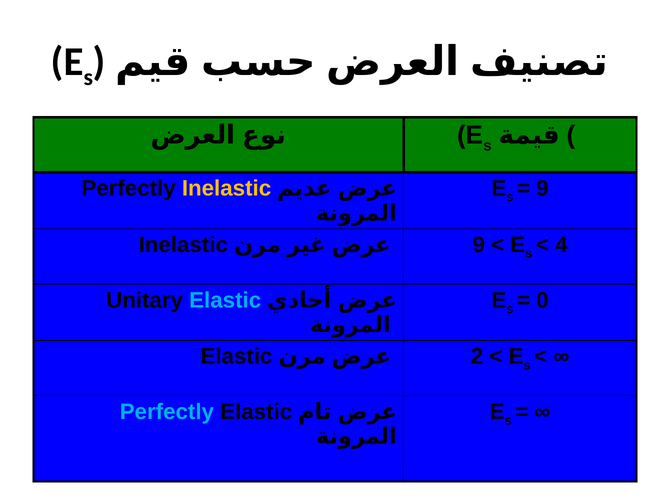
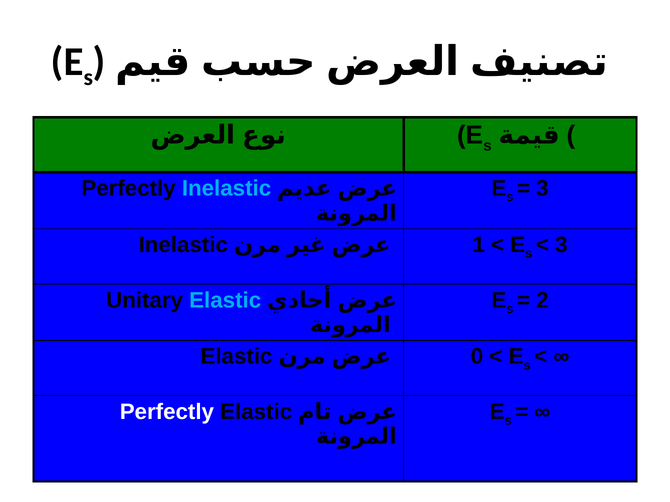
Inelastic at (227, 189) colour: yellow -> light blue
9 at (542, 189): 9 -> 3
9 at (479, 245): 9 -> 1
4 at (561, 245): 4 -> 3
0: 0 -> 2
2: 2 -> 0
Perfectly at (167, 412) colour: light blue -> white
